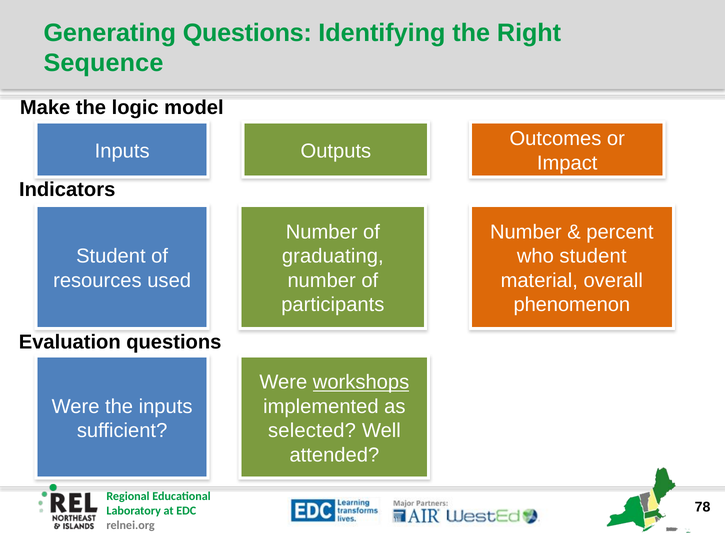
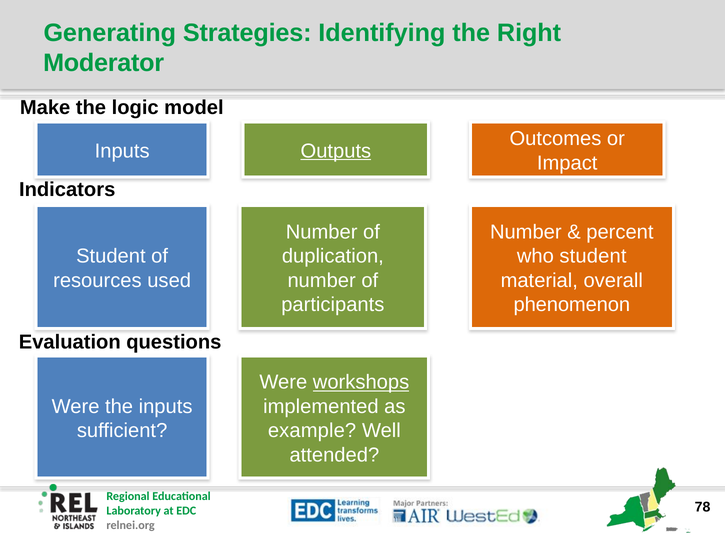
Generating Questions: Questions -> Strategies
Sequence: Sequence -> Moderator
Outputs underline: none -> present
graduating: graduating -> duplication
selected: selected -> example
